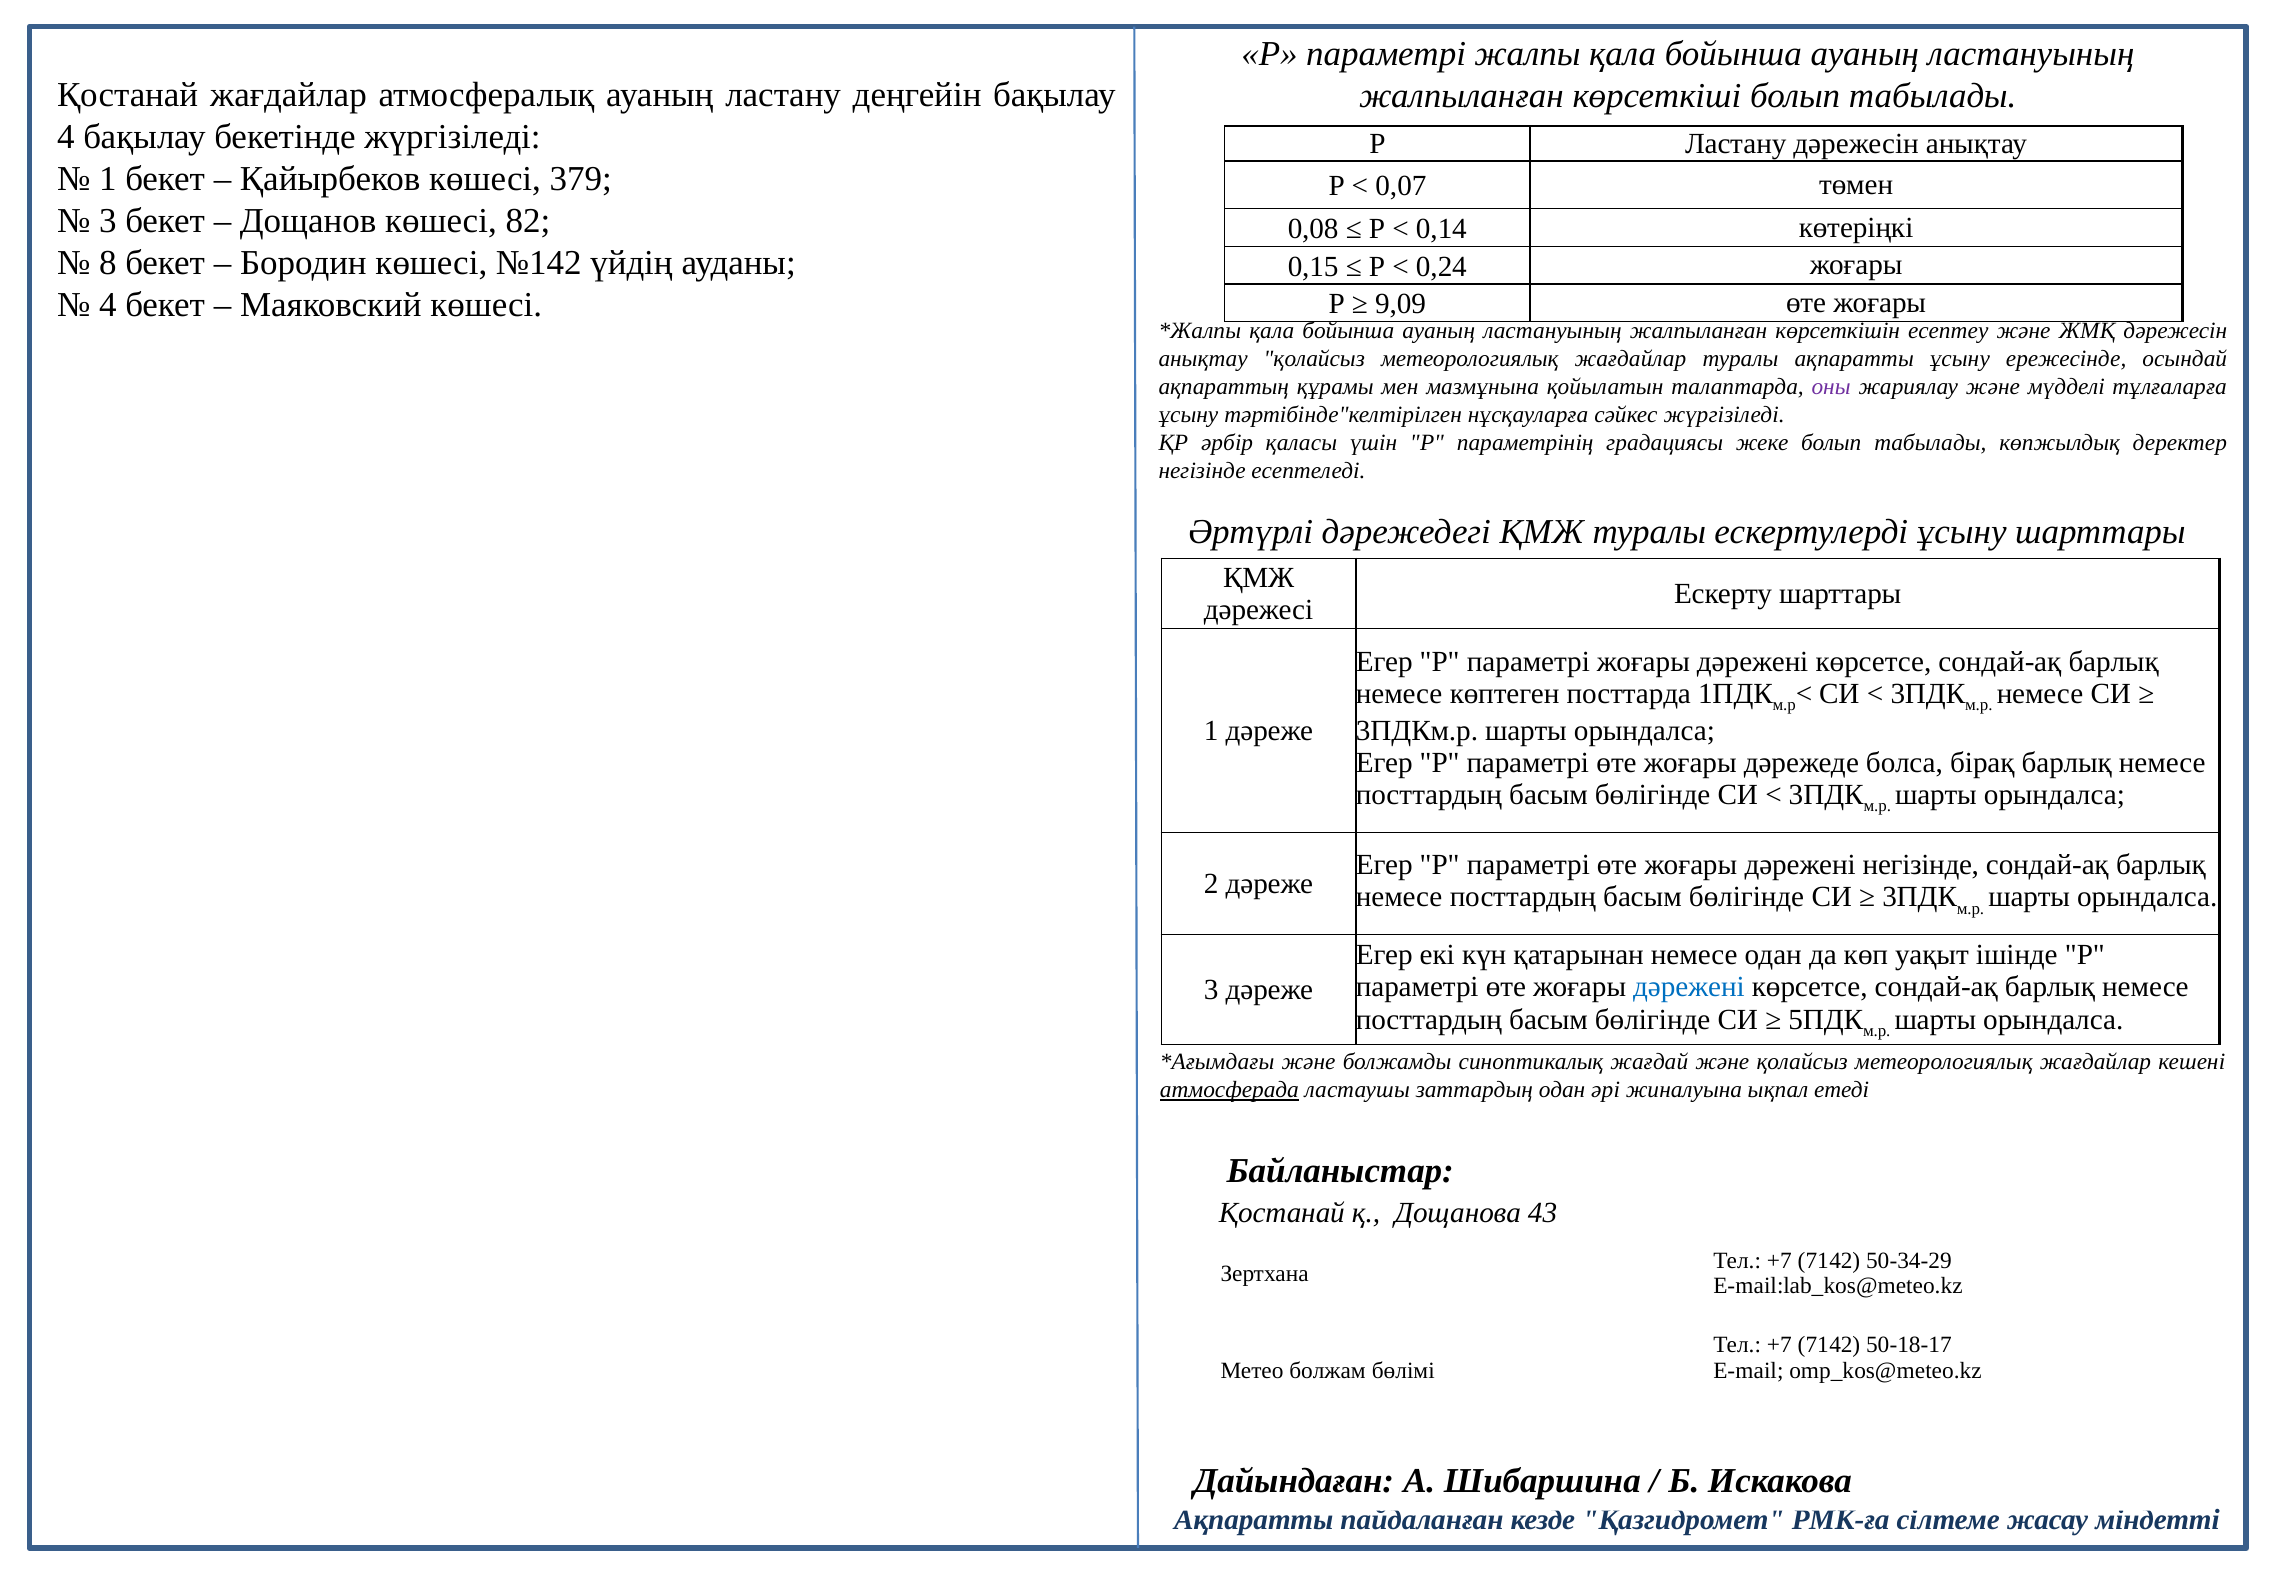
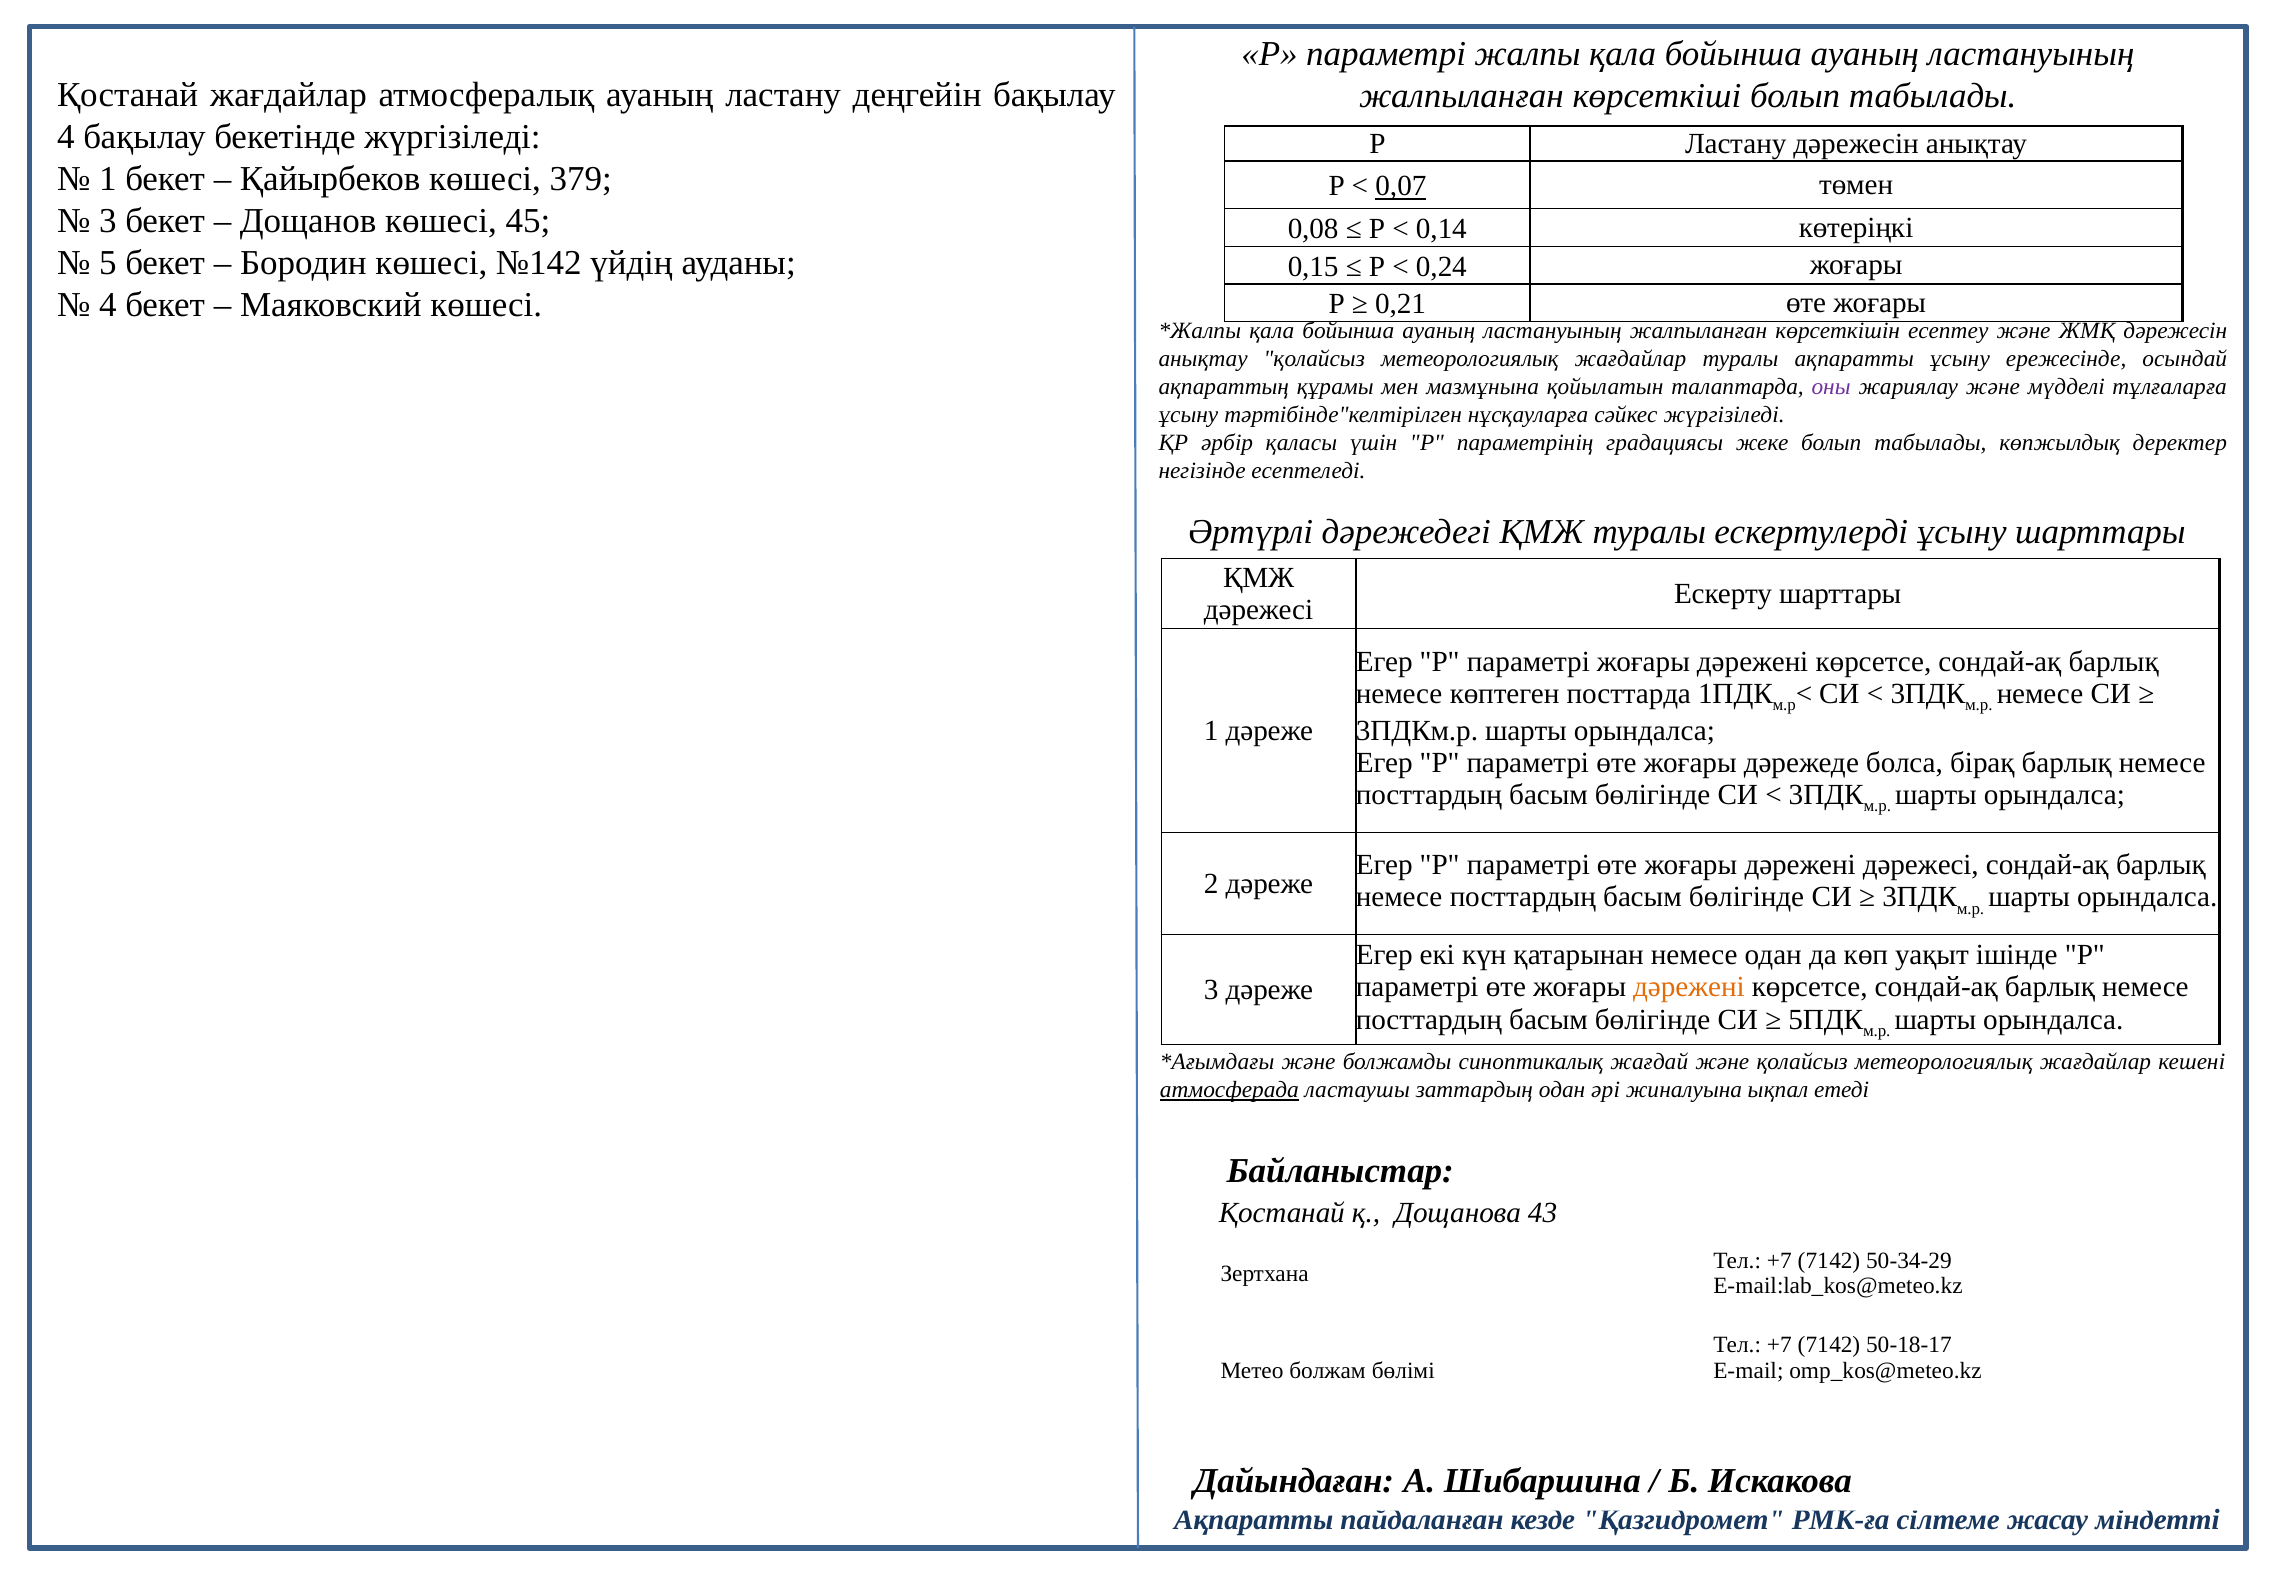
0,07 underline: none -> present
82: 82 -> 45
8: 8 -> 5
9,09: 9,09 -> 0,21
дәрежені негізінде: негізінде -> дәрежесі
дәрежені at (1689, 988) colour: blue -> orange
